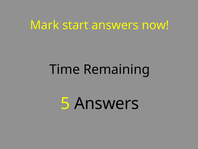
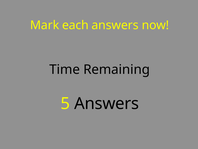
start: start -> each
